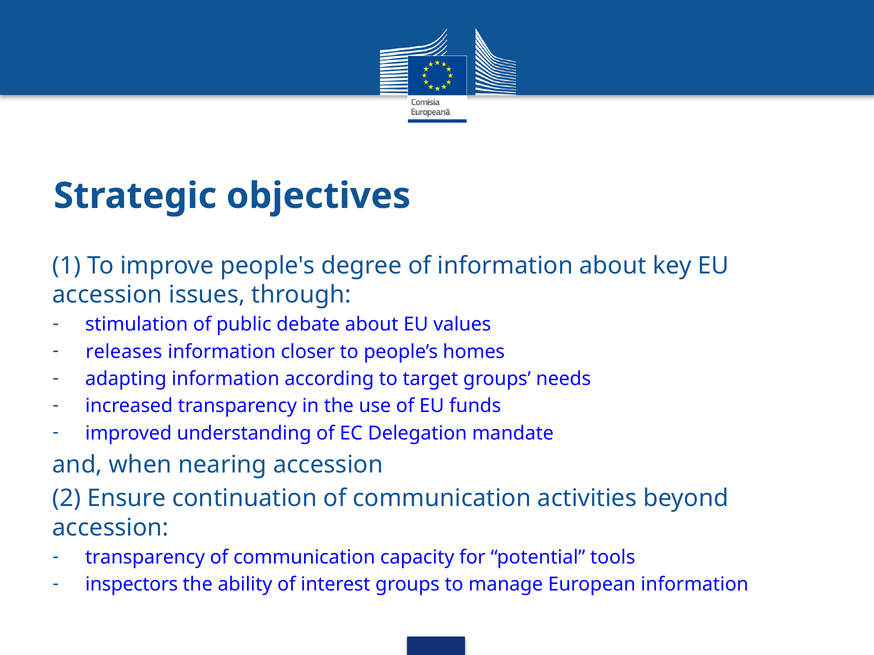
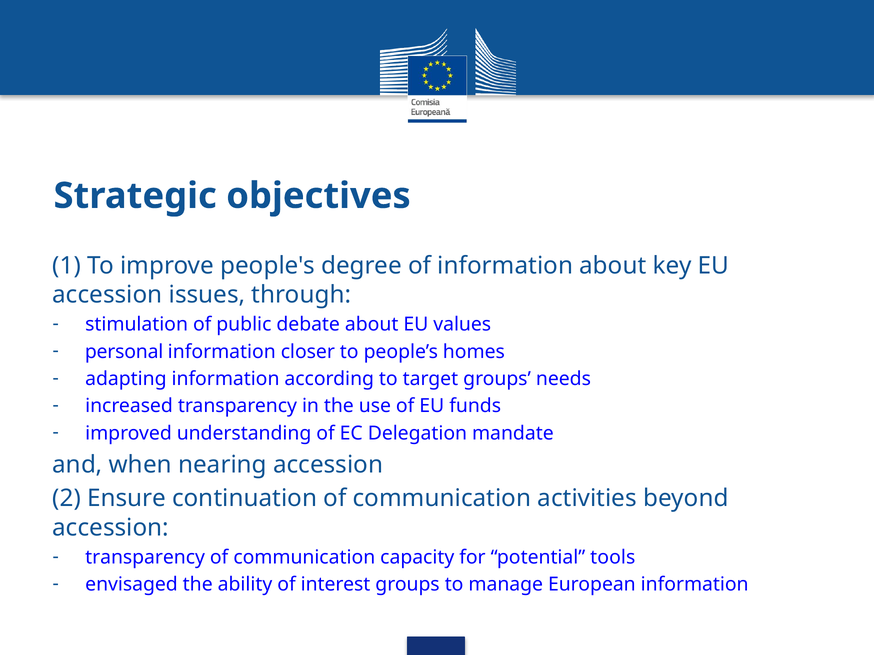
releases: releases -> personal
inspectors: inspectors -> envisaged
